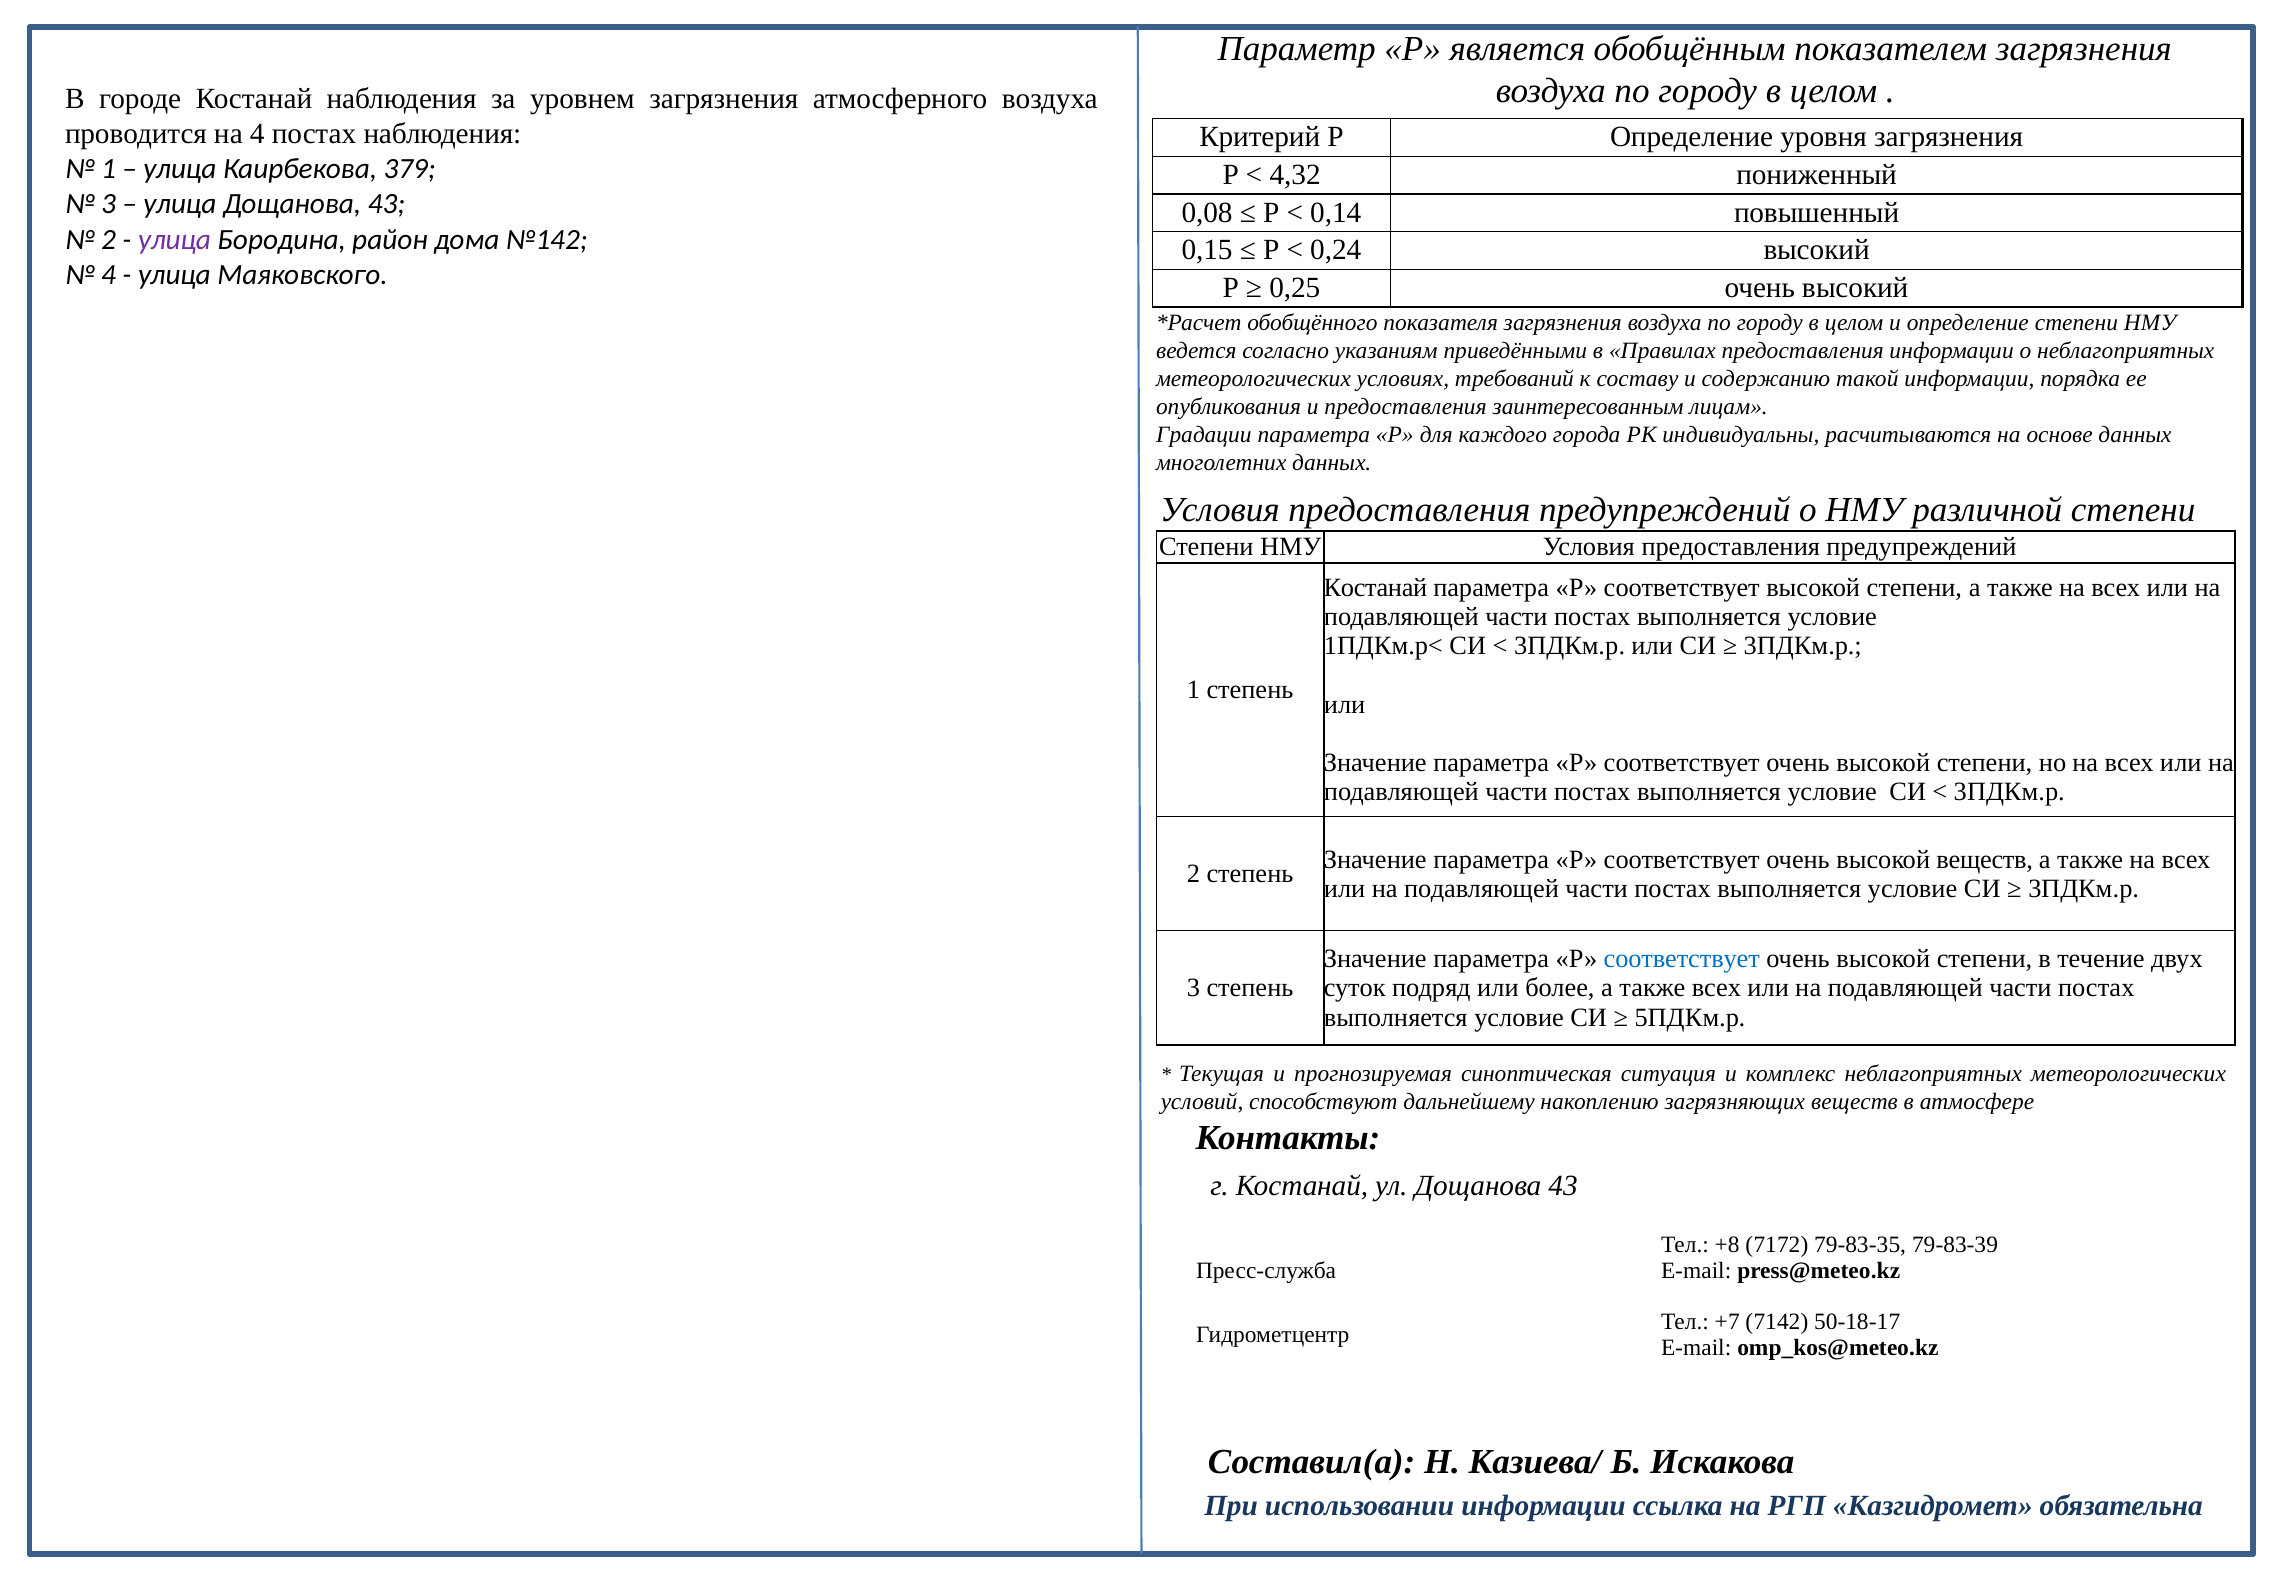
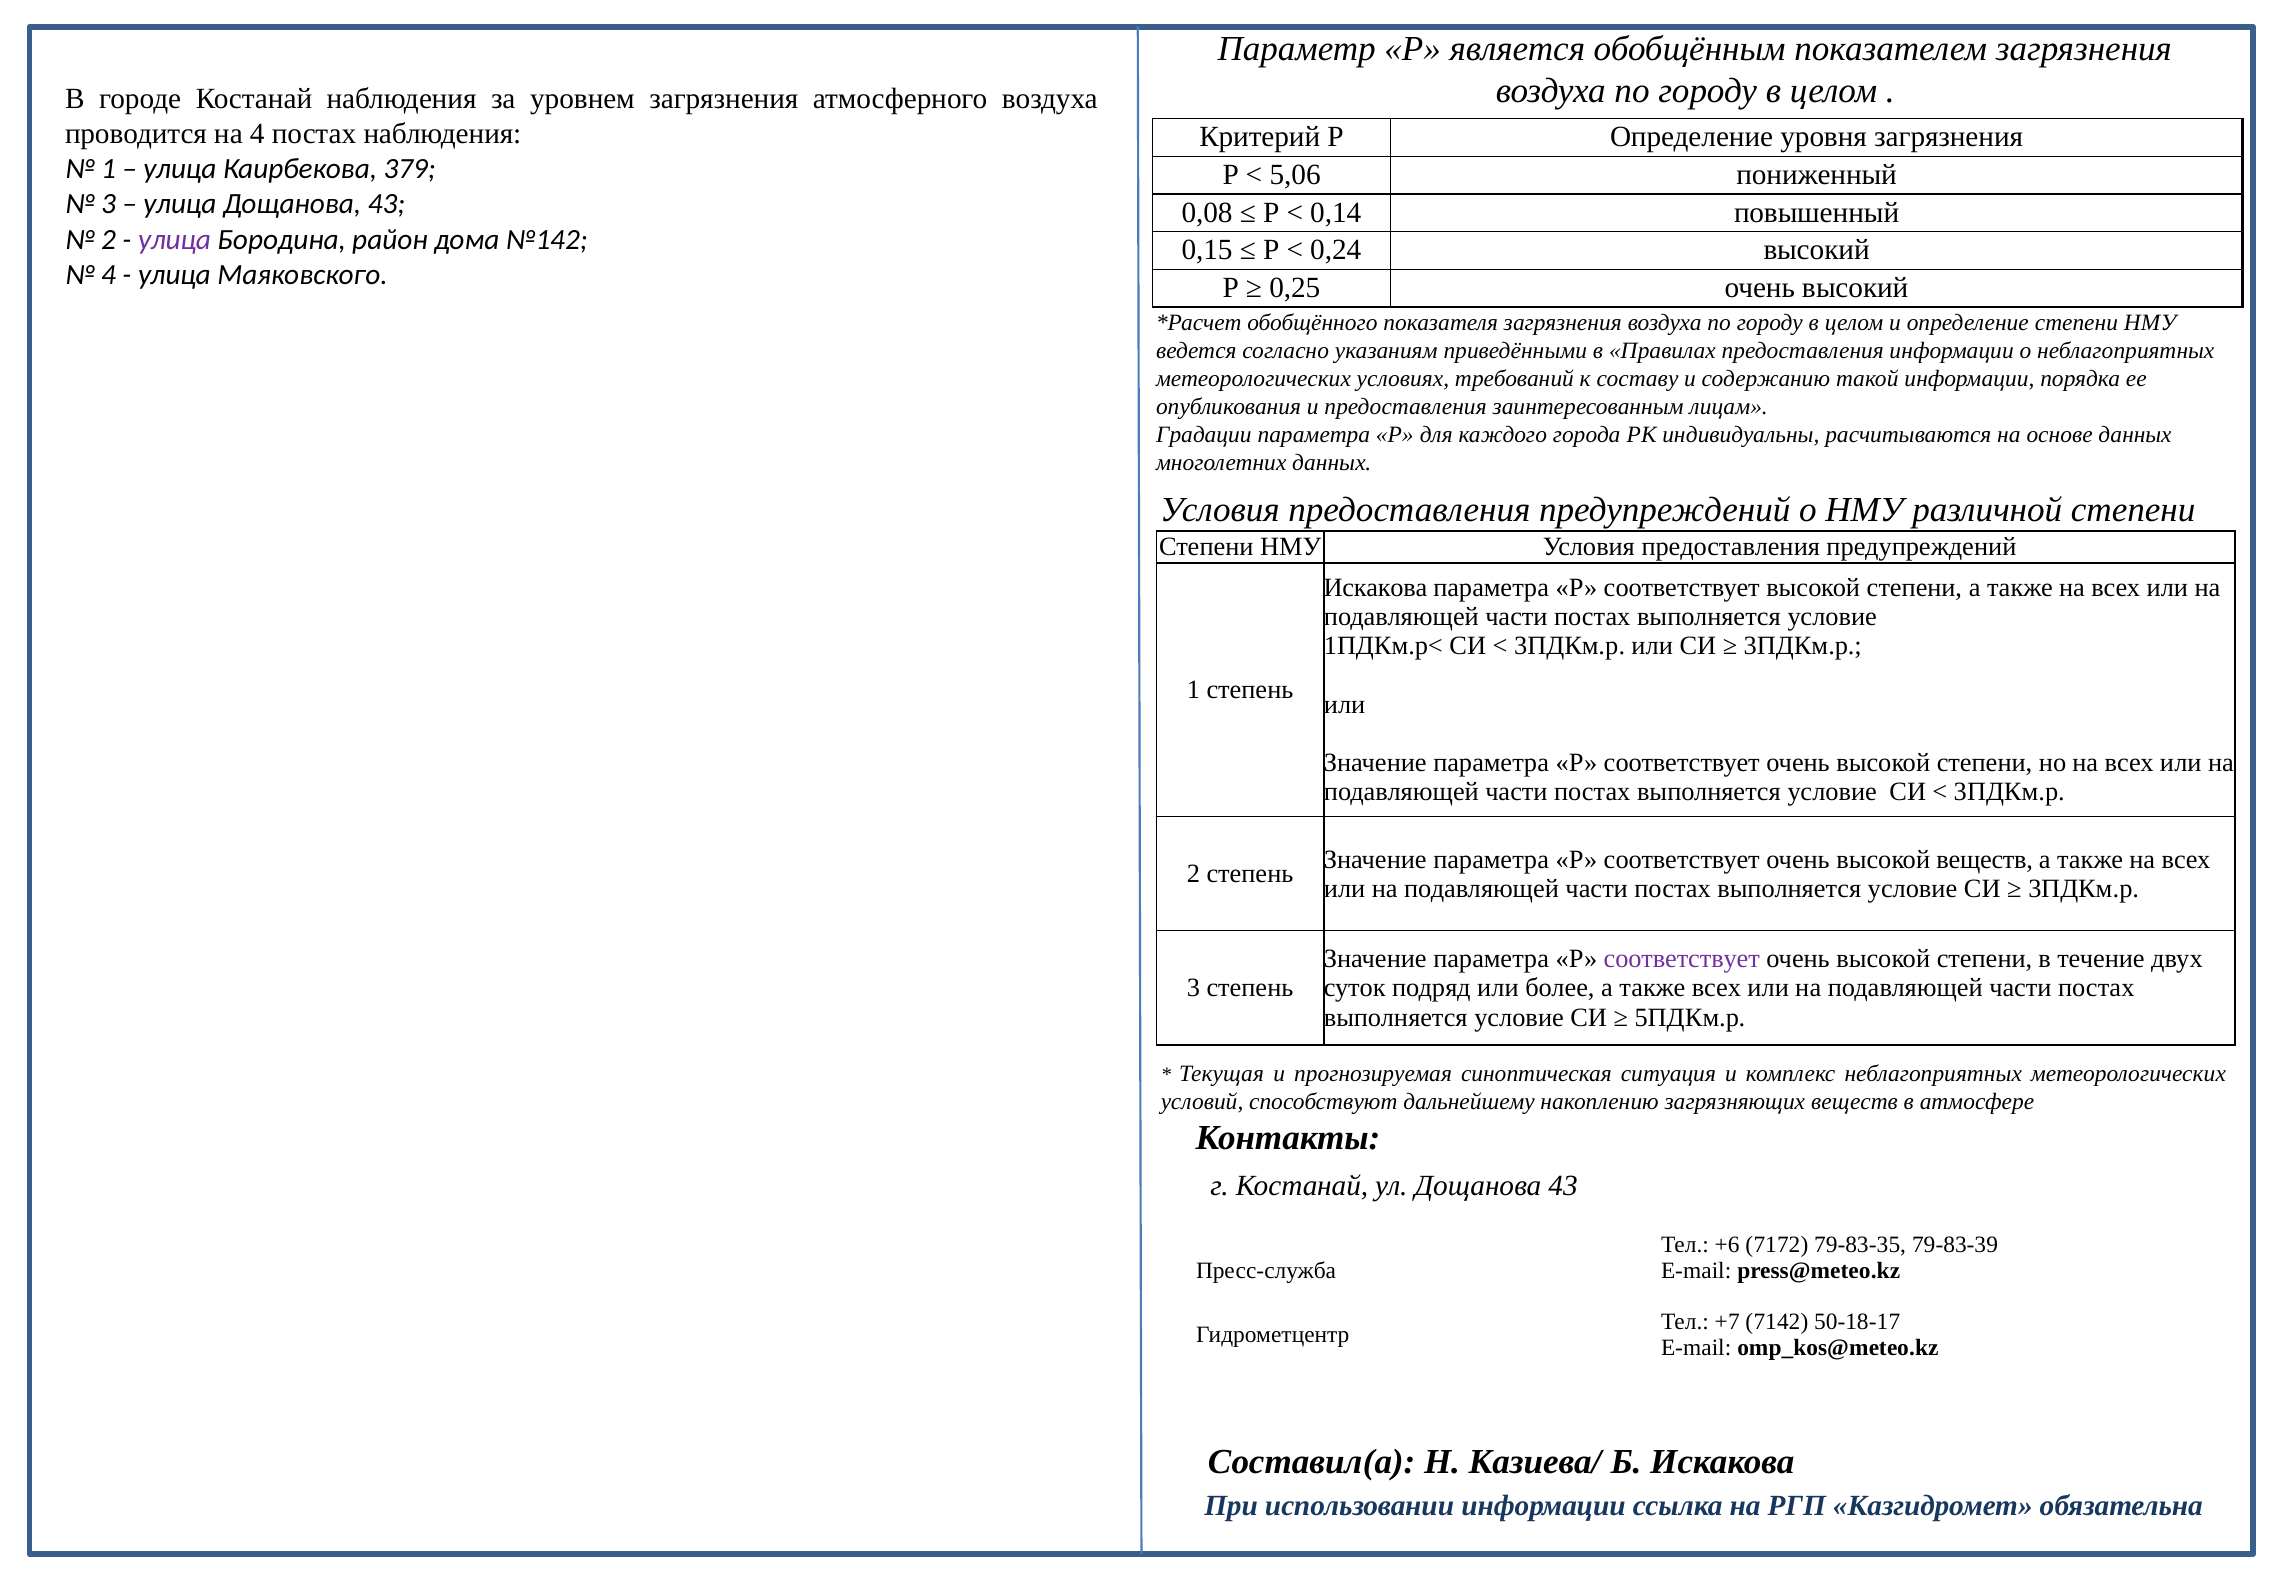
4,32: 4,32 -> 5,06
Костанай at (1375, 588): Костанай -> Искакова
соответствует at (1682, 959) colour: blue -> purple
+8: +8 -> +6
